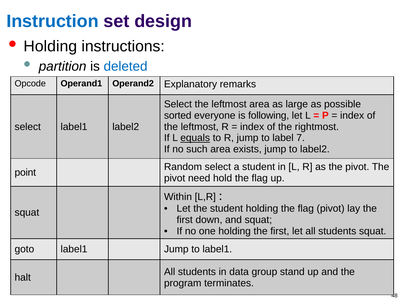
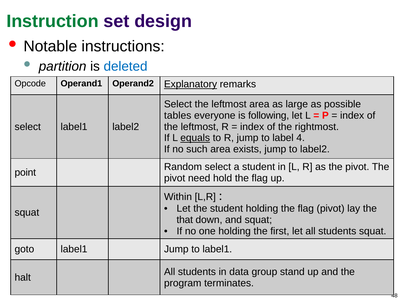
Instruction colour: blue -> green
Holding at (50, 46): Holding -> Notable
Explanatory underline: none -> present
sorted: sorted -> tables
7: 7 -> 4
first at (185, 220): first -> that
